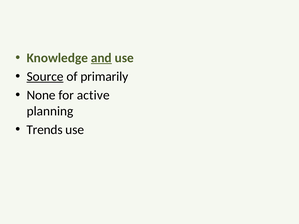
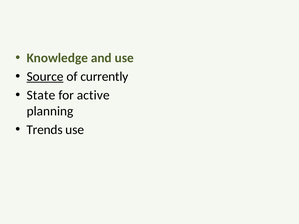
and underline: present -> none
primarily: primarily -> currently
None: None -> State
